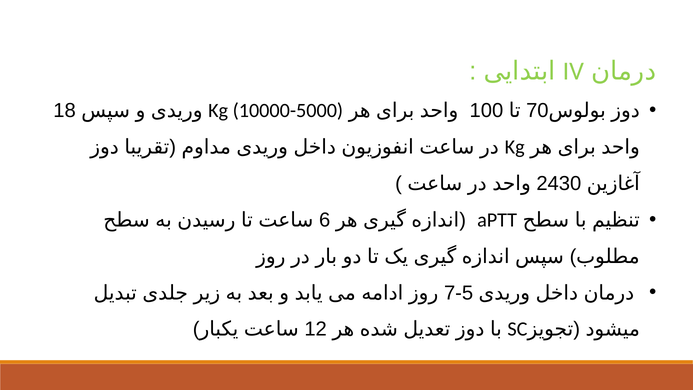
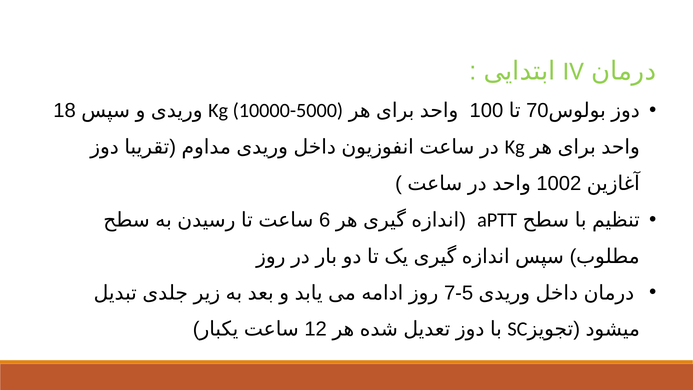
2430: 2430 -> 1002
